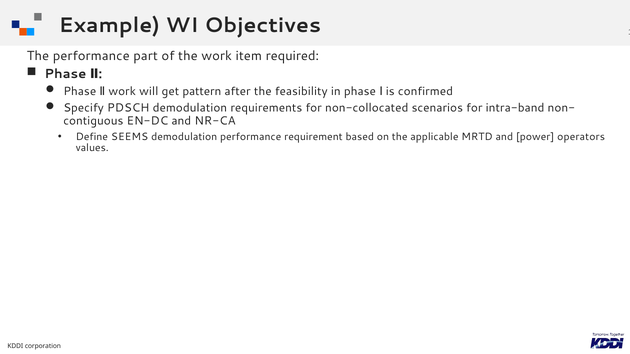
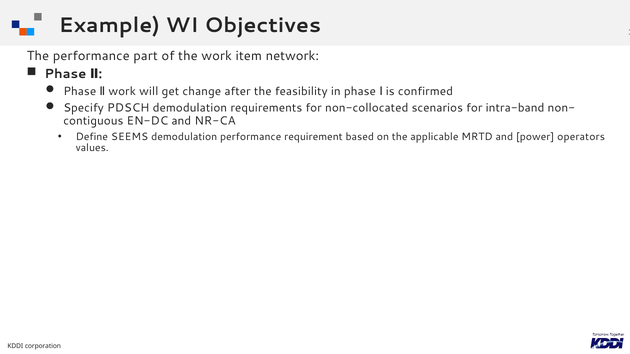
required: required -> network
pattern: pattern -> change
